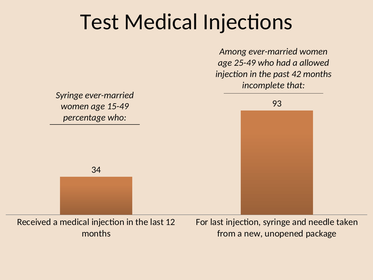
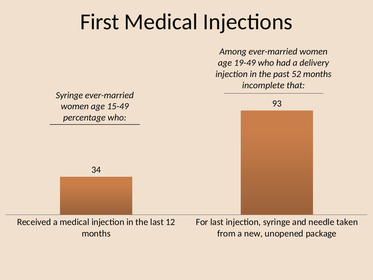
Test: Test -> First
25-49: 25-49 -> 19-49
allowed: allowed -> delivery
42: 42 -> 52
